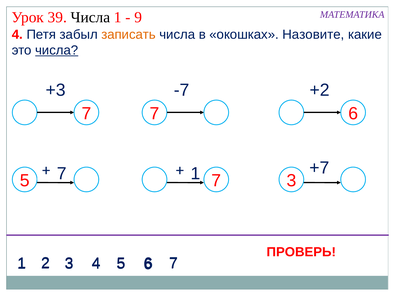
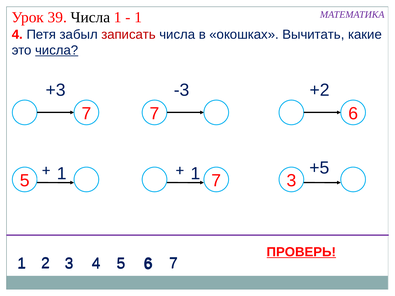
9 at (138, 17): 9 -> 1
записать colour: orange -> red
Назовите: Назовите -> Вычитать
-7: -7 -> -3
7 at (62, 174): 7 -> 1
+7: +7 -> +5
ПРОВЕРЬ underline: none -> present
